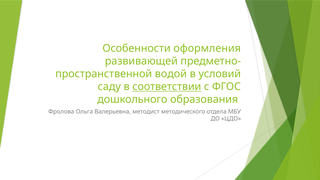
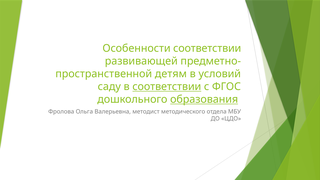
Особенности оформления: оформления -> соответствии
водой: водой -> детям
образования underline: none -> present
